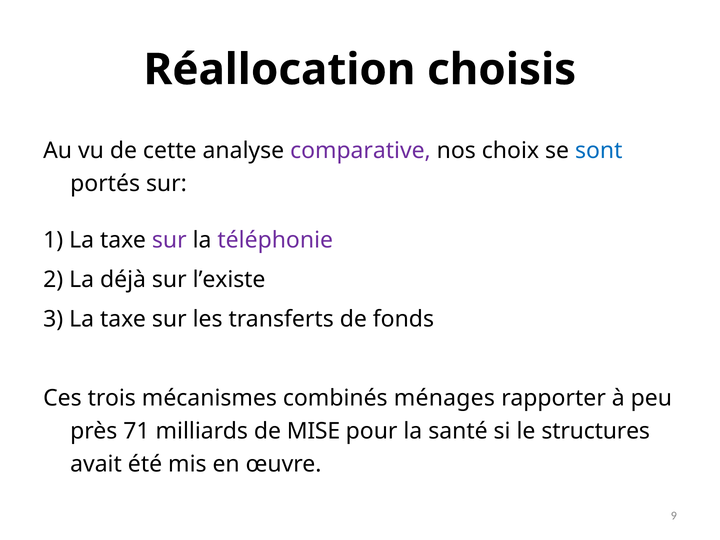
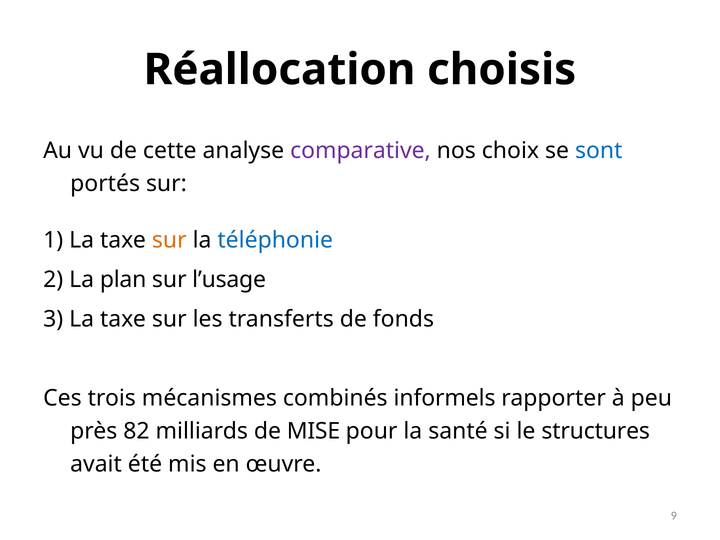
sur at (169, 240) colour: purple -> orange
téléphonie colour: purple -> blue
déjà: déjà -> plan
l’existe: l’existe -> l’usage
ménages: ménages -> informels
71: 71 -> 82
